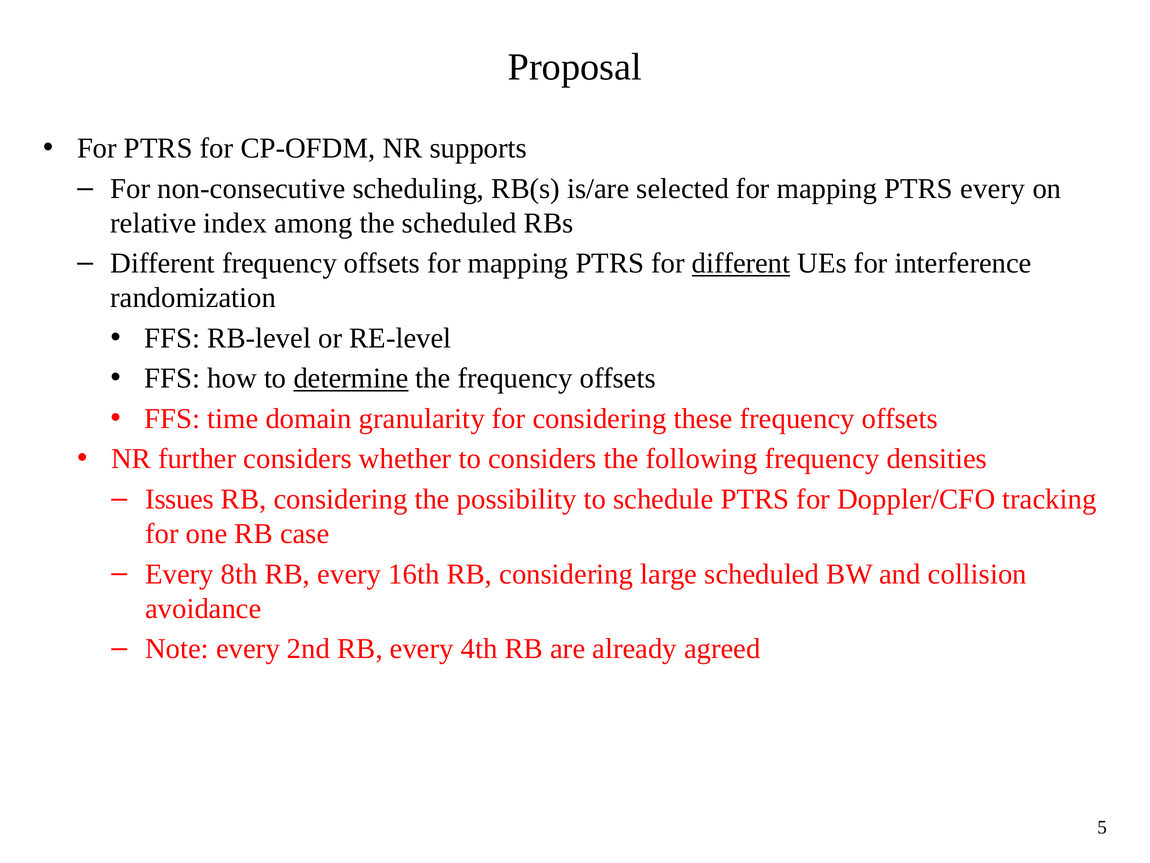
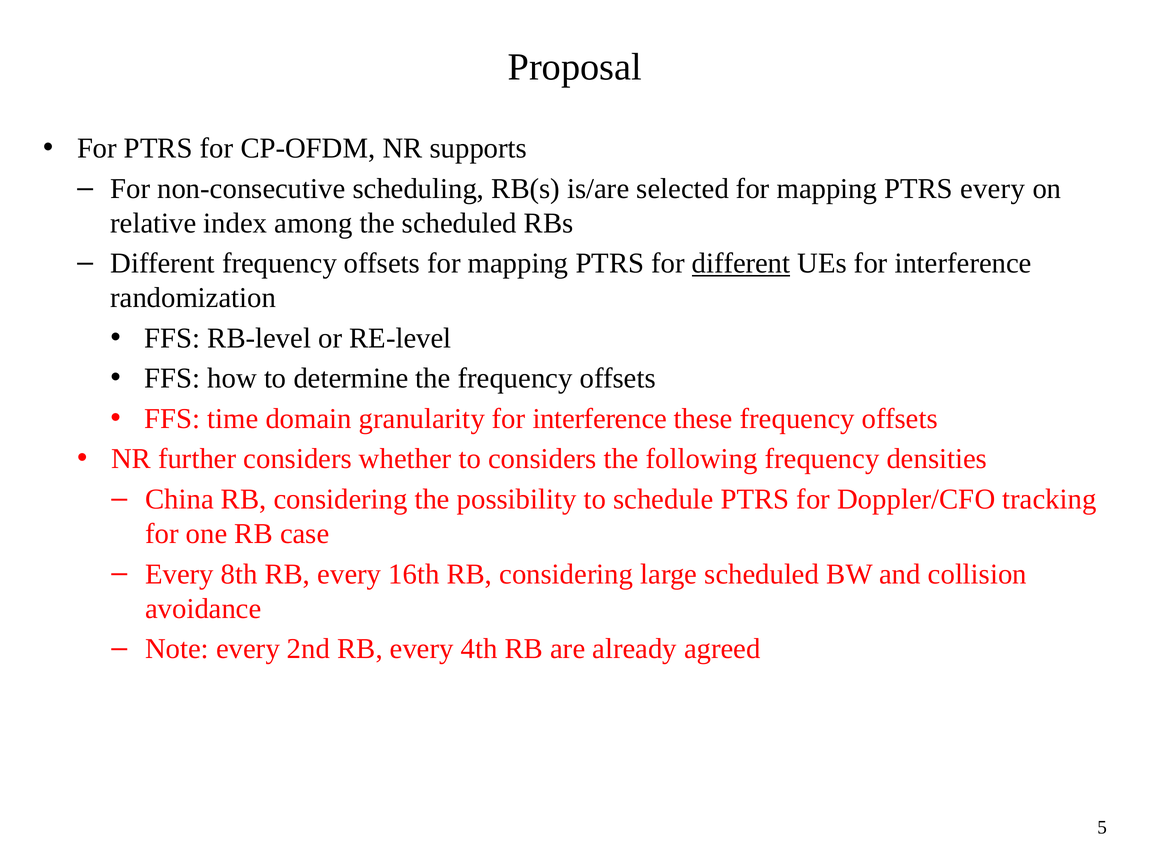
determine underline: present -> none
granularity for considering: considering -> interference
Issues: Issues -> China
